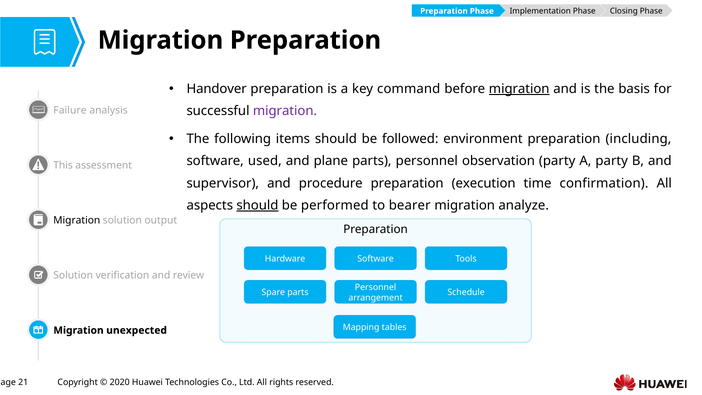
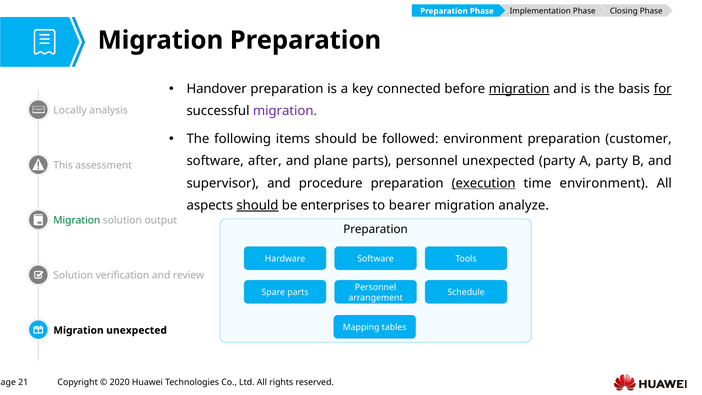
command: command -> connected
for underline: none -> present
Failure: Failure -> Locally
including: including -> customer
used: used -> after
personnel observation: observation -> unexpected
execution underline: none -> present
time confirmation: confirmation -> environment
performed: performed -> enterprises
Migration at (77, 220) colour: black -> green
